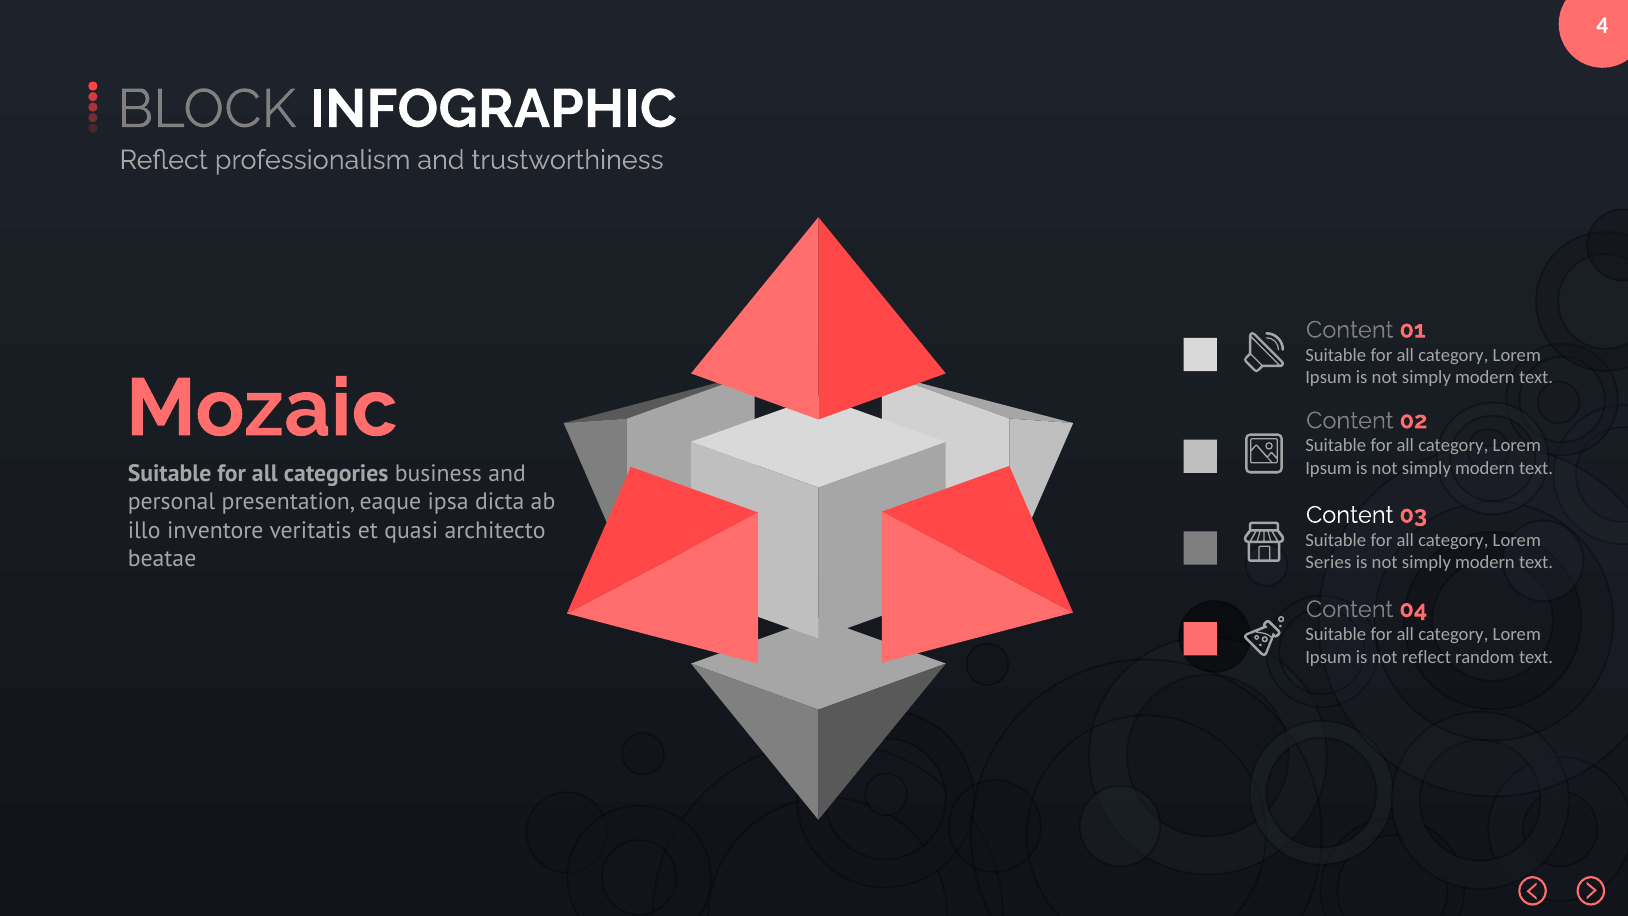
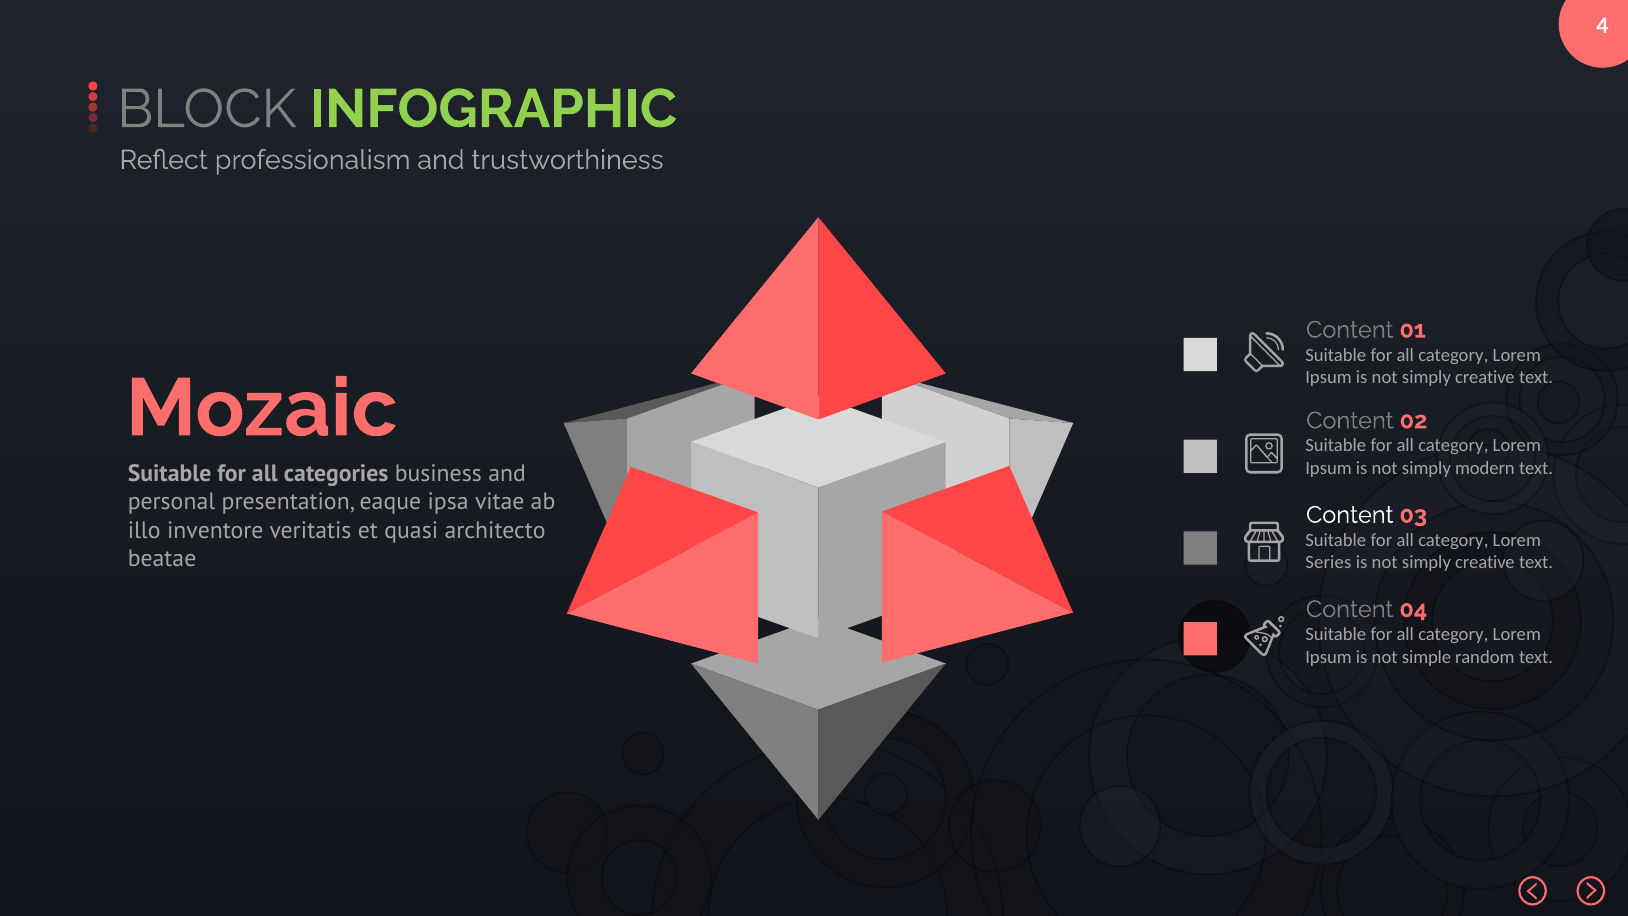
INFOGRAPHIC colour: white -> light green
modern at (1485, 377): modern -> creative
dicta: dicta -> vitae
modern at (1485, 562): modern -> creative
not reflect: reflect -> simple
